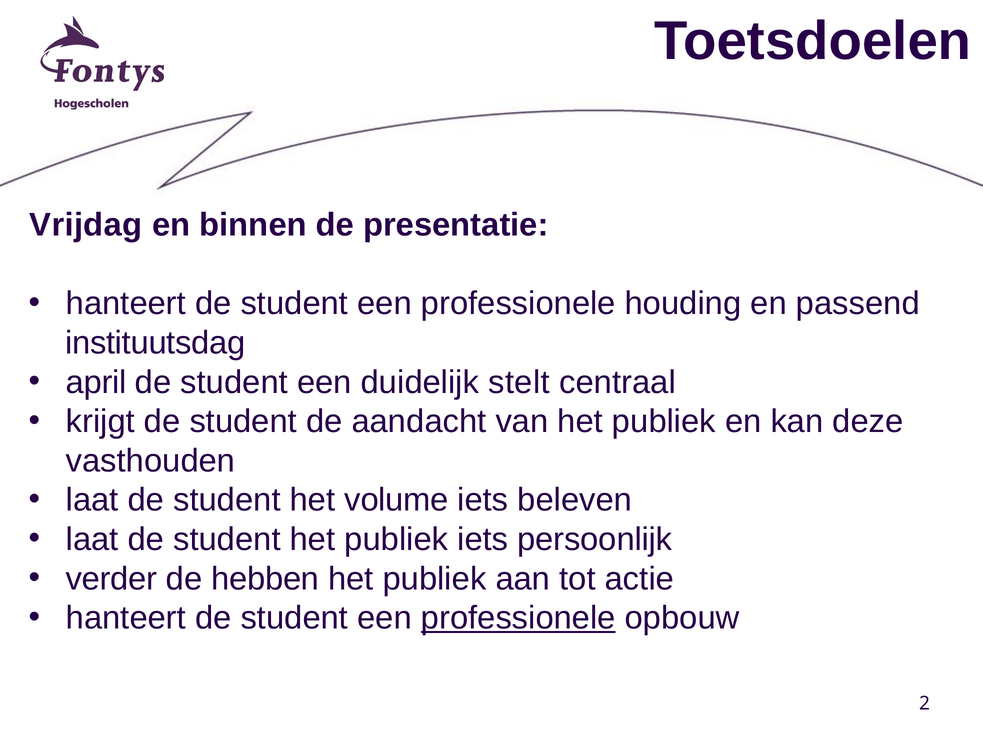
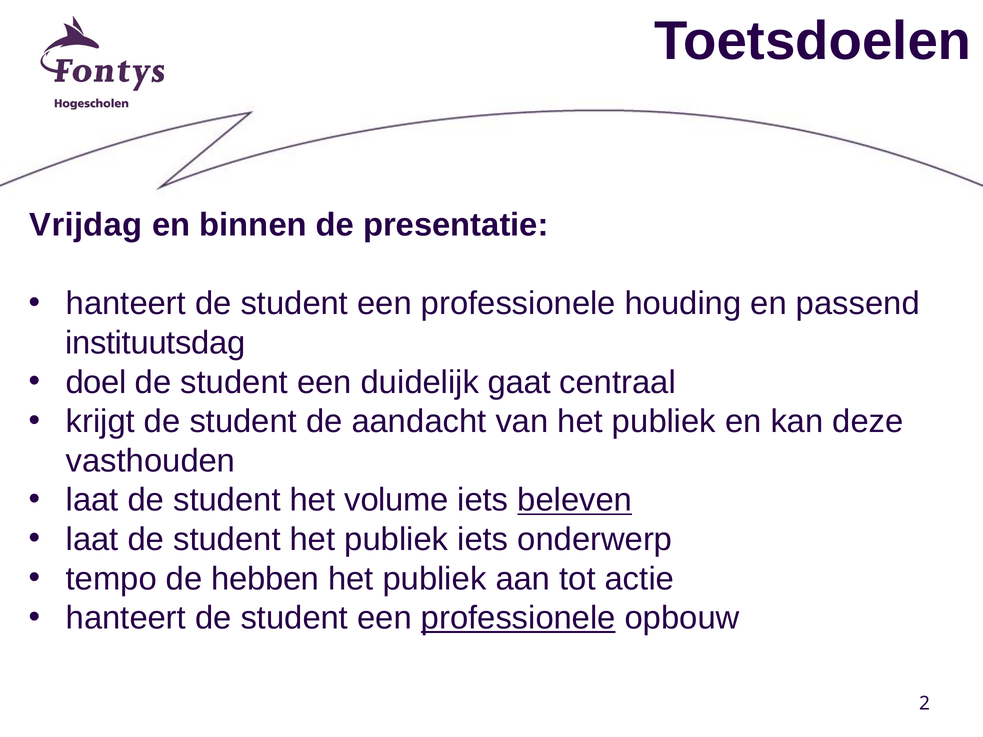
april: april -> doel
stelt: stelt -> gaat
beleven underline: none -> present
persoonlijk: persoonlijk -> onderwerp
verder: verder -> tempo
